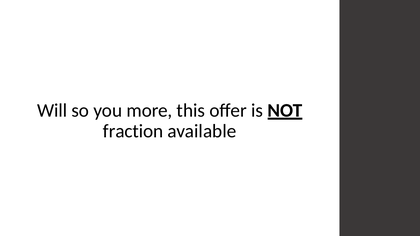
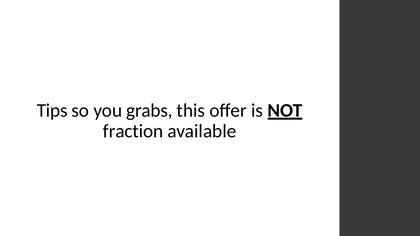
Will: Will -> Tips
more: more -> grabs
